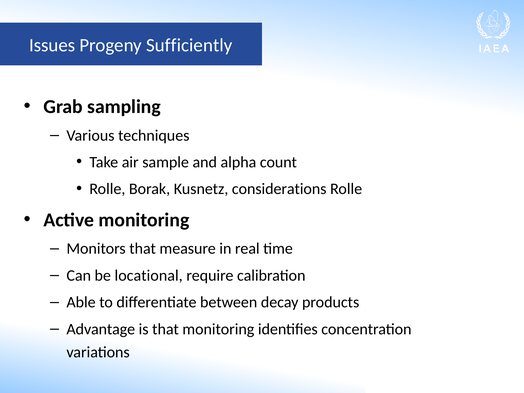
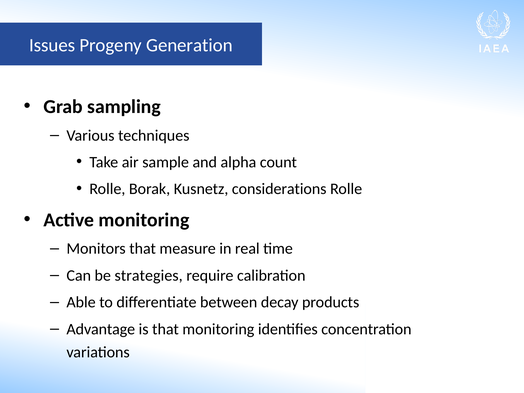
Sufficiently: Sufficiently -> Generation
locational: locational -> strategies
